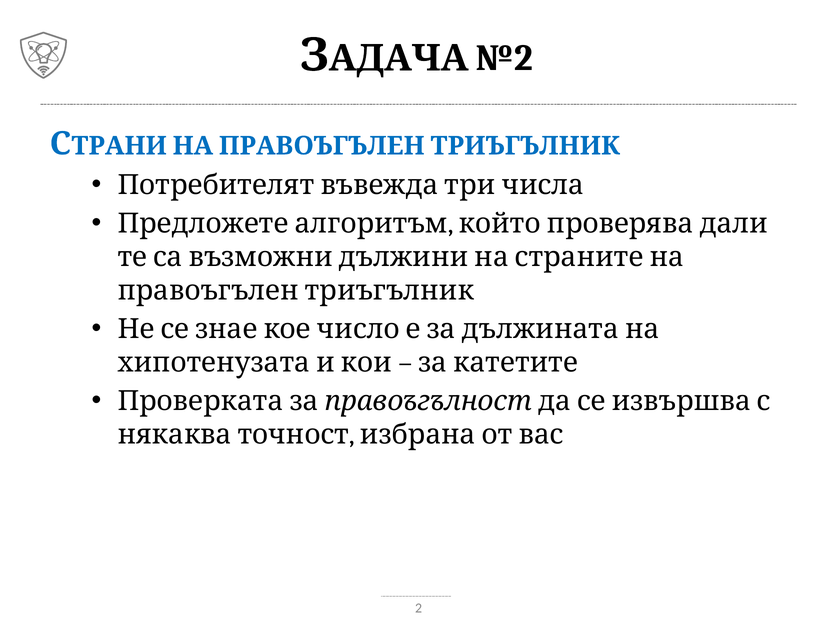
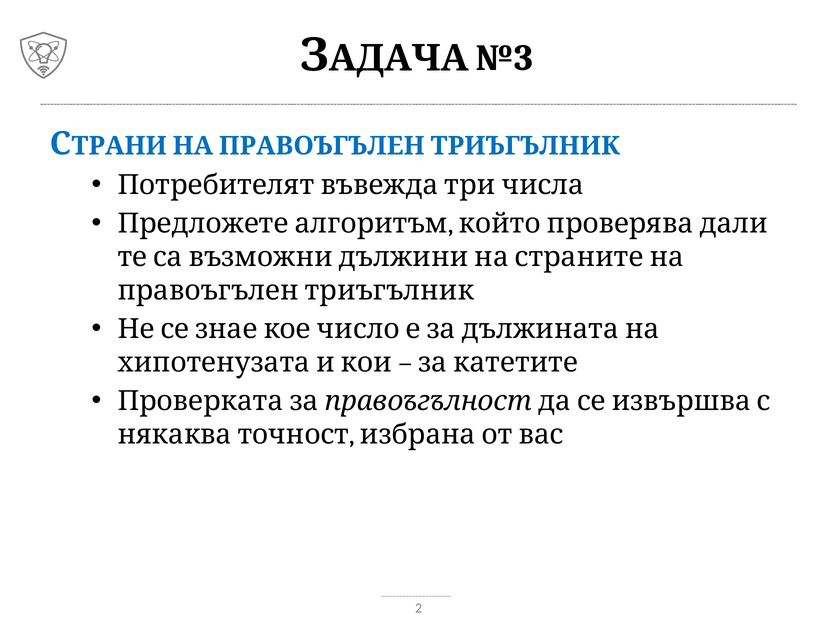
№2: №2 -> №3
